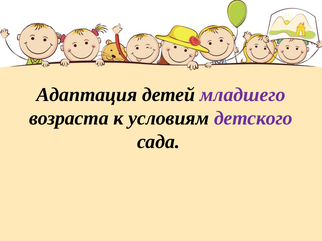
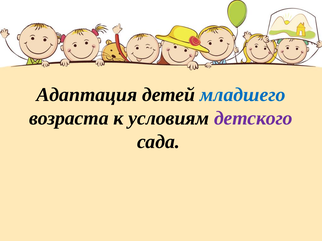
младшего colour: purple -> blue
